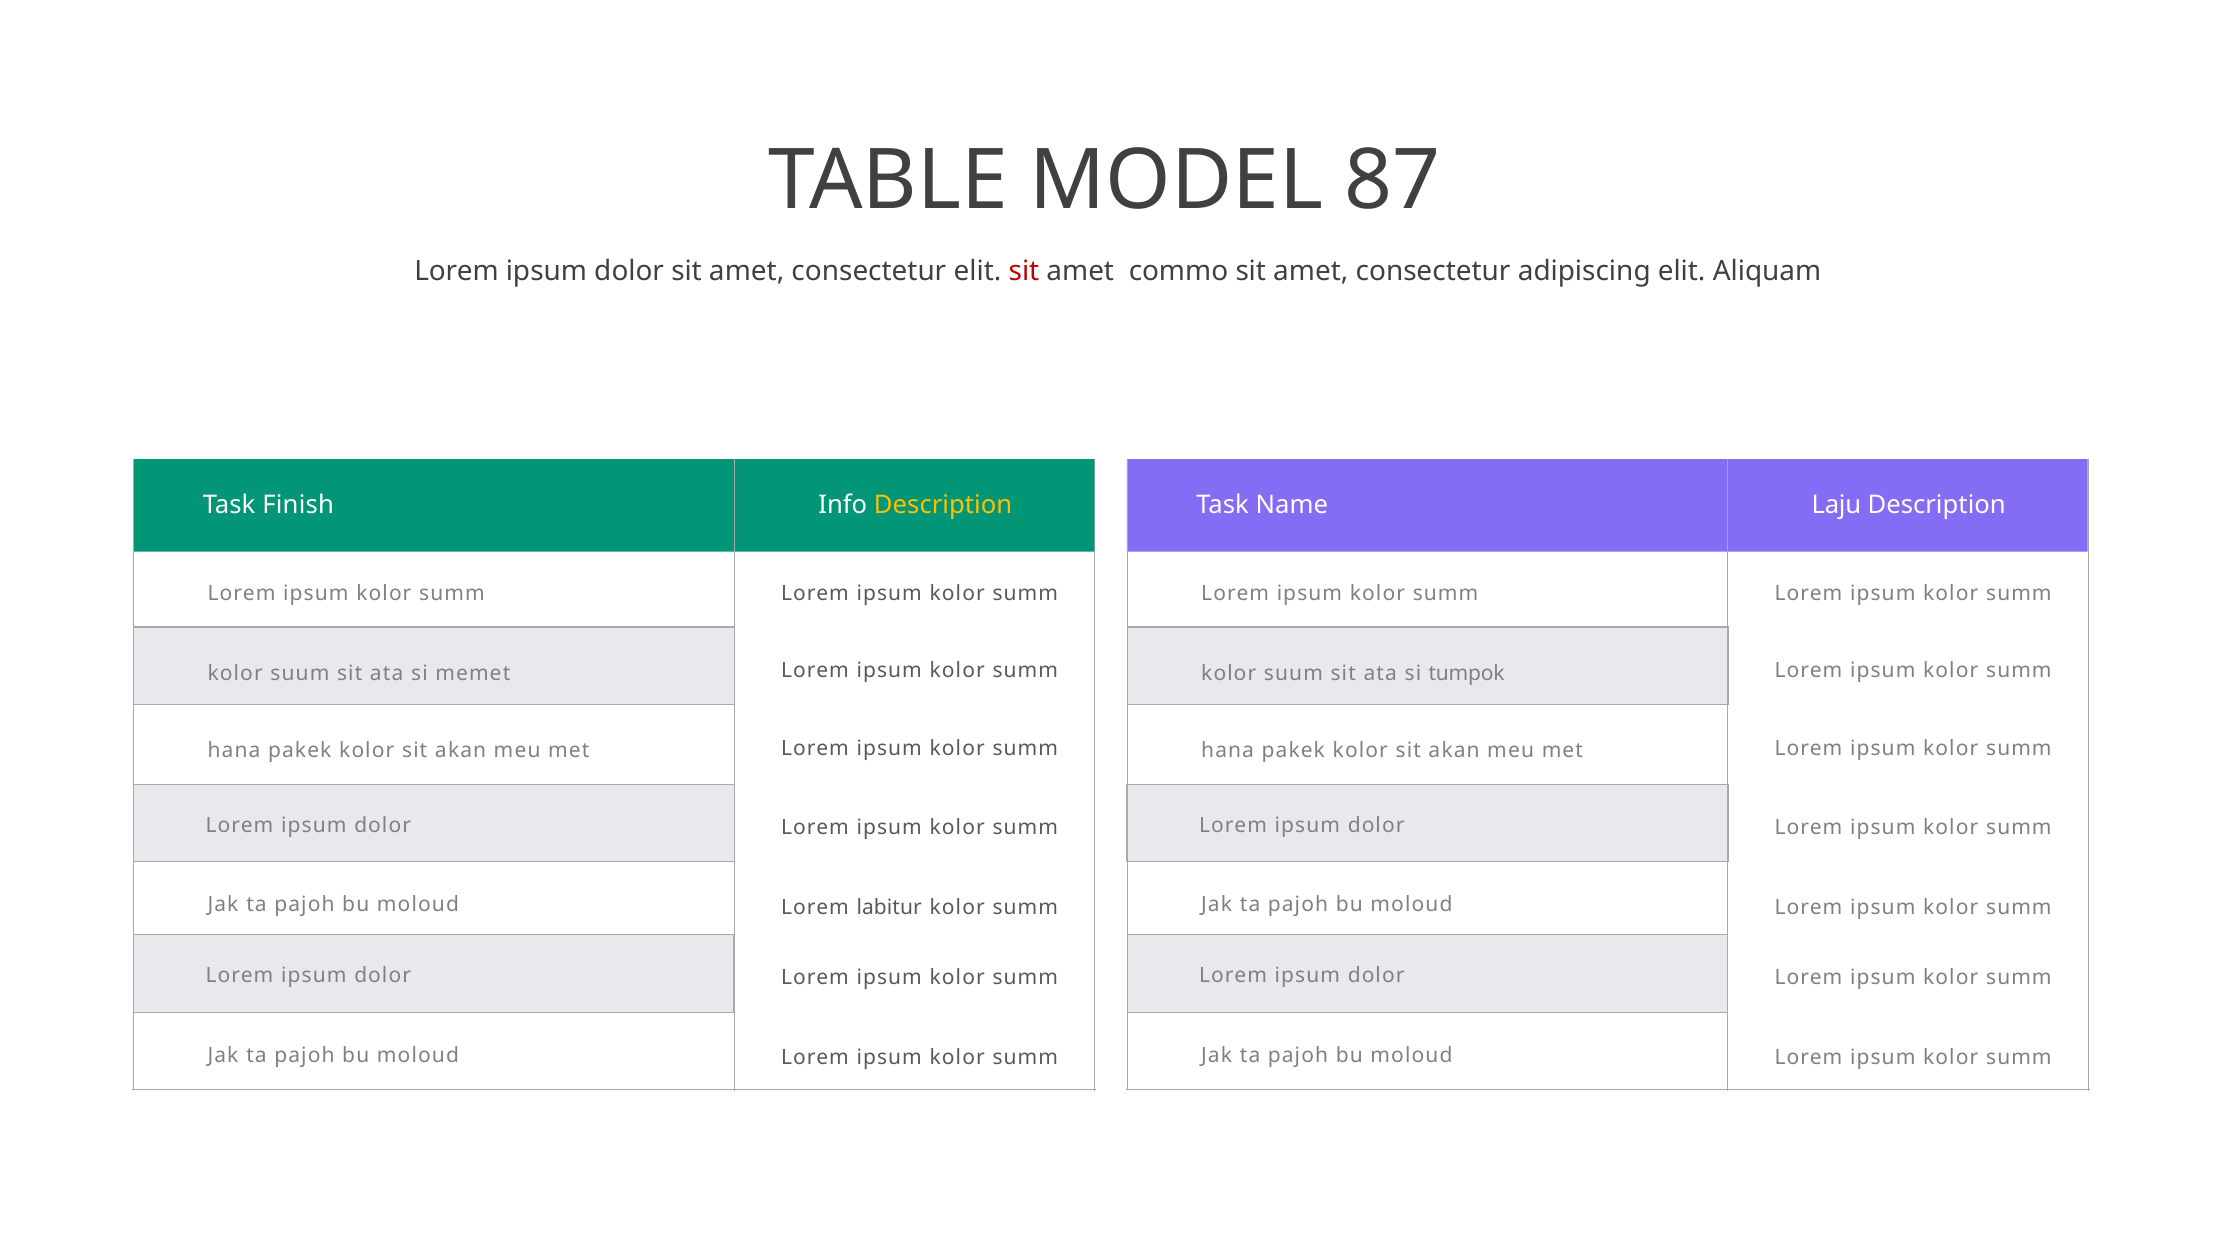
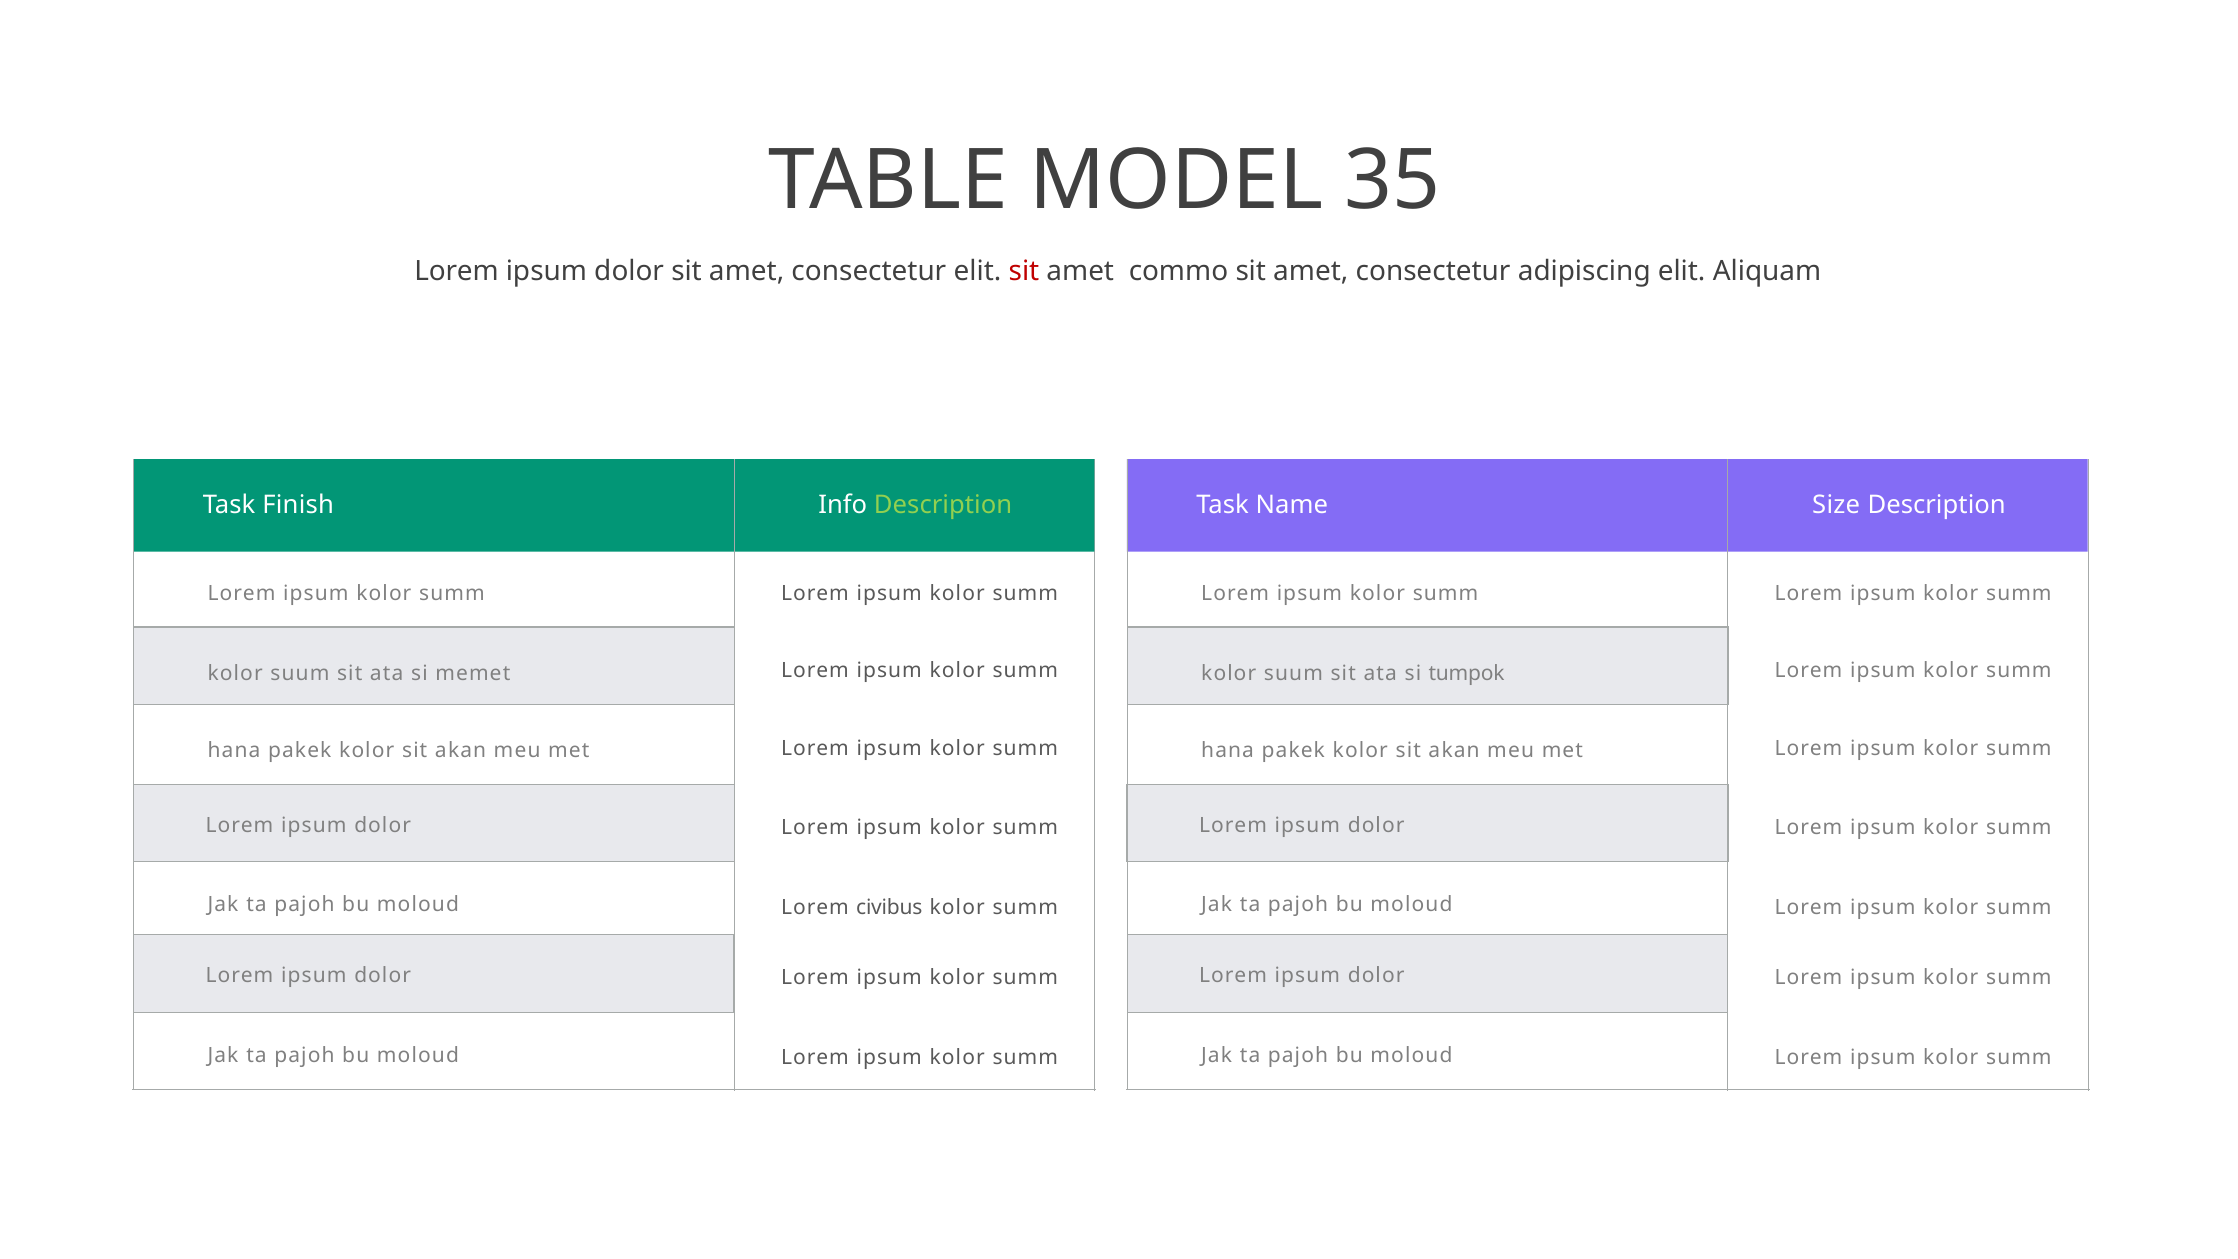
87: 87 -> 35
Description at (943, 505) colour: yellow -> light green
Laju: Laju -> Size
labitur: labitur -> civibus
